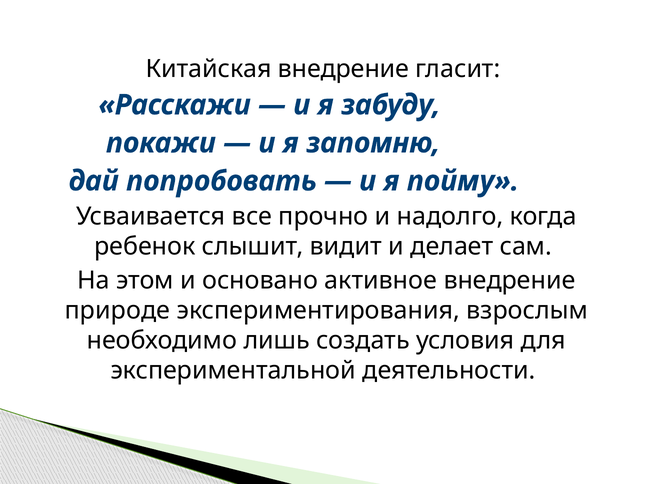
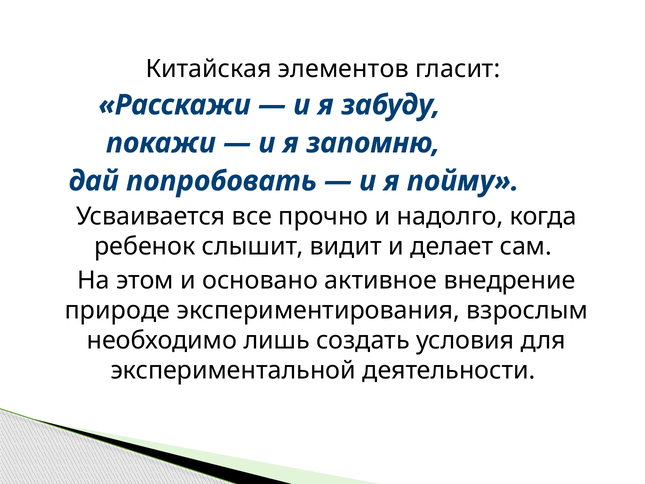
Китайская внедрение: внедрение -> элементов
